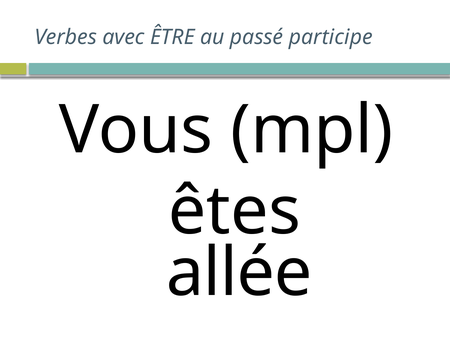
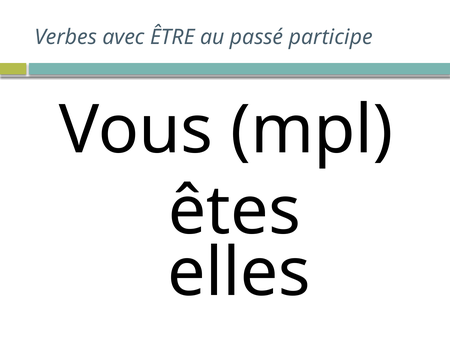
allée: allée -> elles
